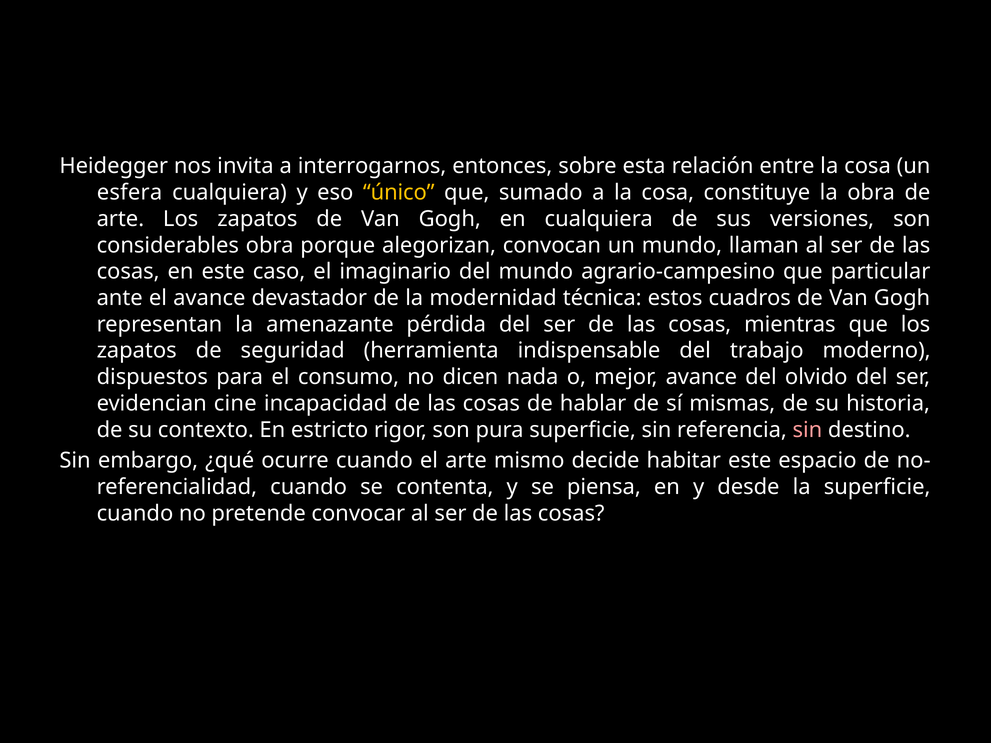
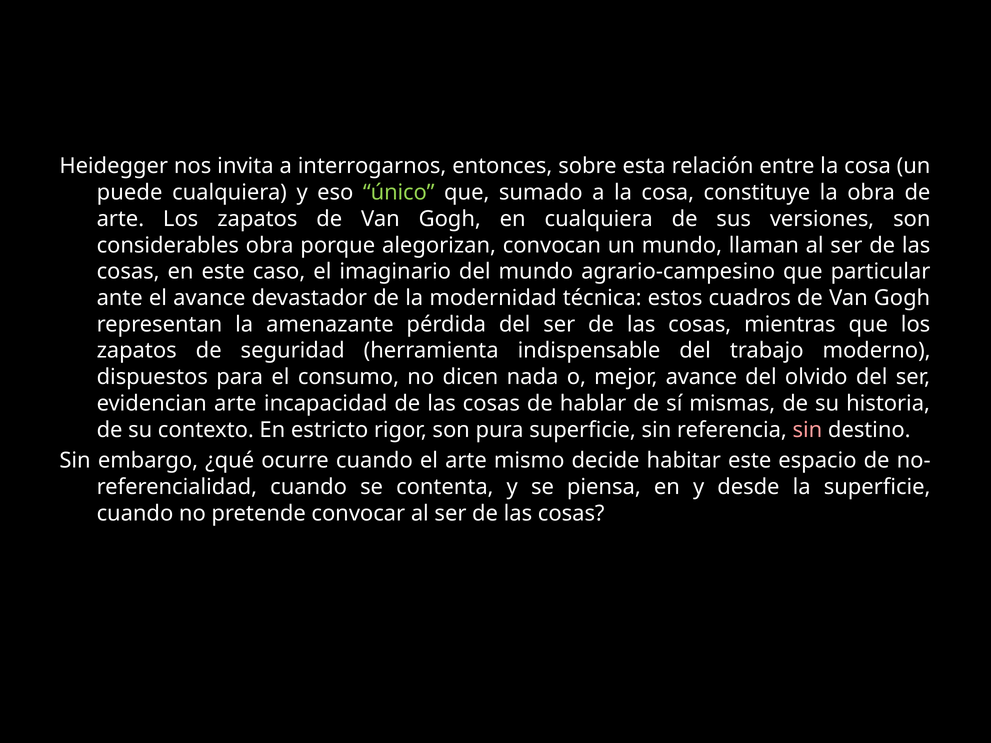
esfera: esfera -> puede
único colour: yellow -> light green
evidencian cine: cine -> arte
